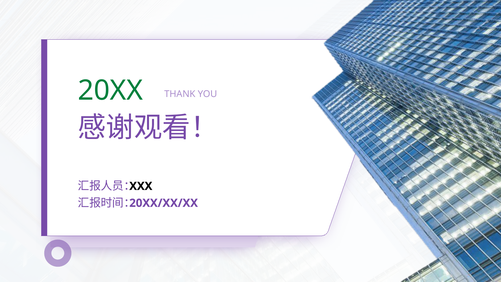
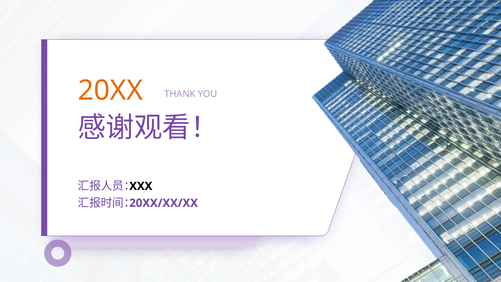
20XX colour: green -> orange
